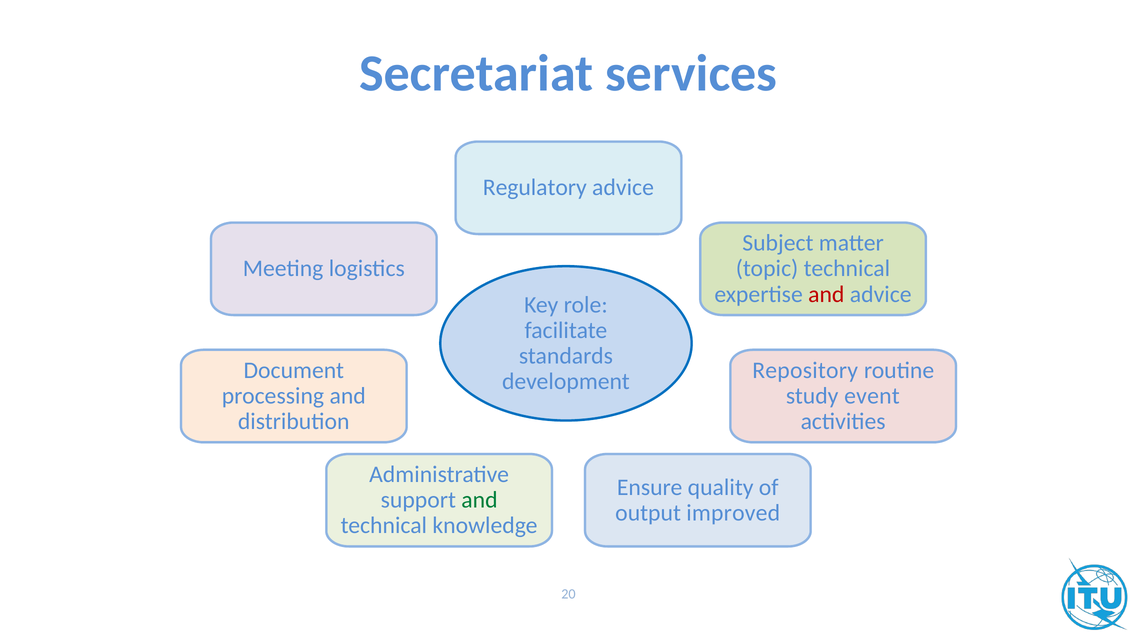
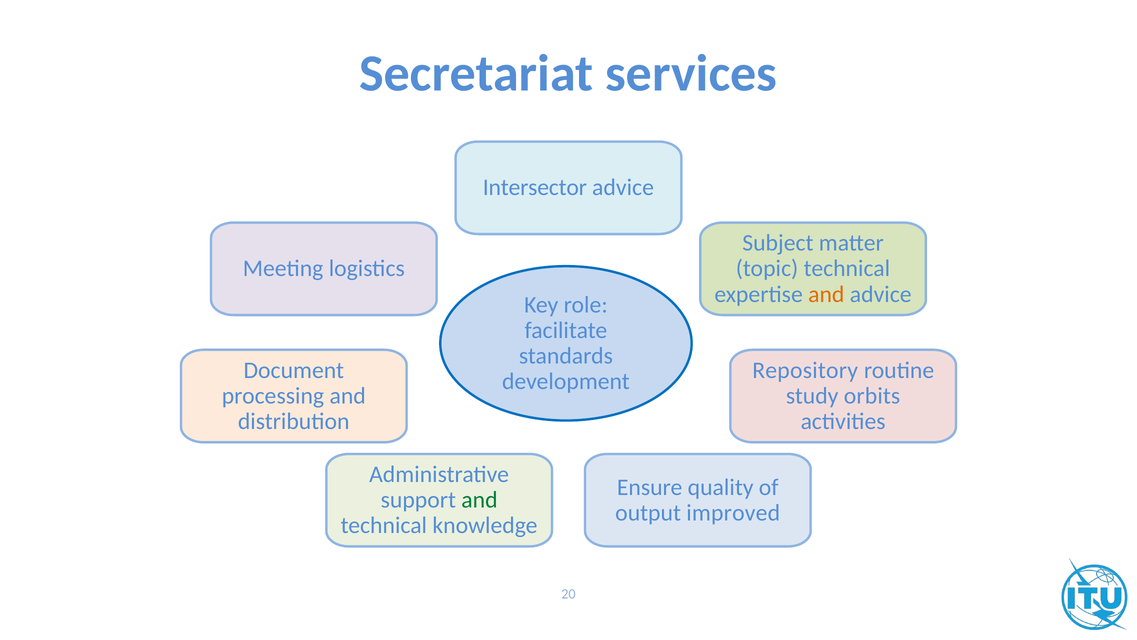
Regulatory: Regulatory -> Intersector
and at (826, 294) colour: red -> orange
event: event -> orbits
